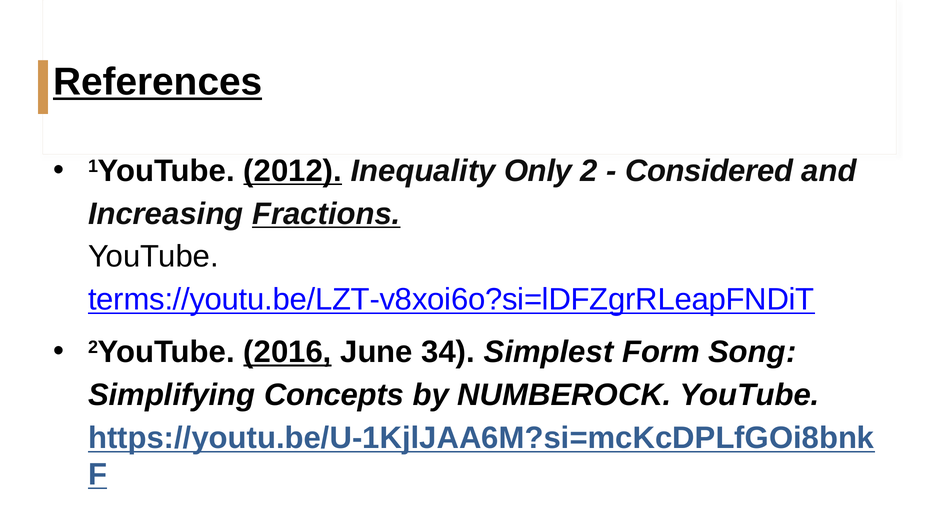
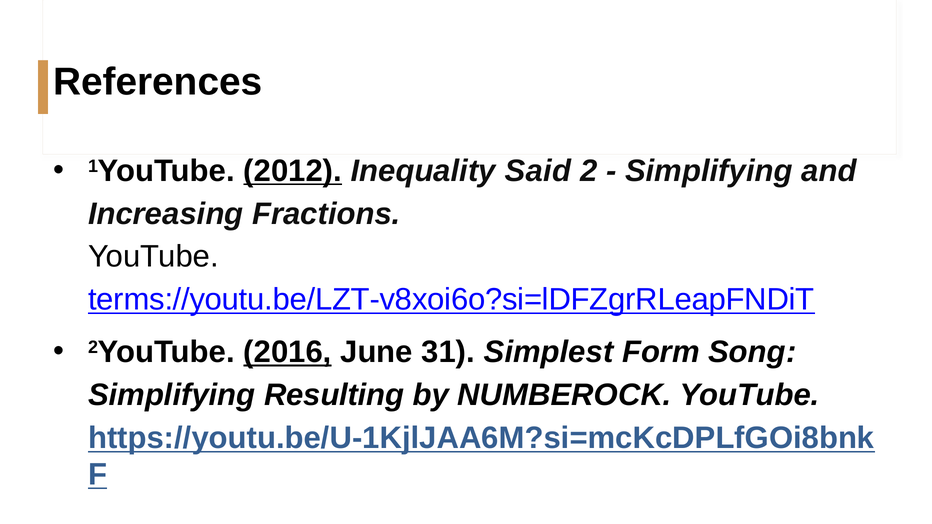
References underline: present -> none
Only: Only -> Said
Considered at (709, 171): Considered -> Simplifying
Fractions underline: present -> none
34: 34 -> 31
Concepts: Concepts -> Resulting
